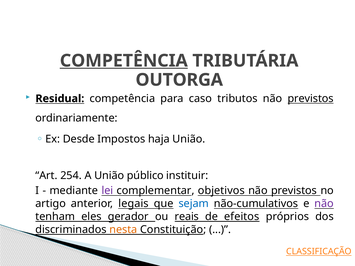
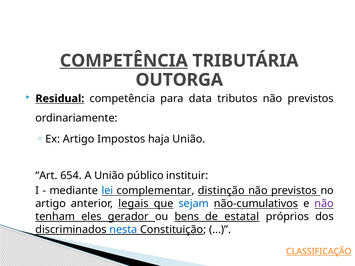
caso: caso -> data
previstos at (311, 99) underline: present -> none
Ex Desde: Desde -> Artigo
254: 254 -> 654
lei colour: purple -> blue
objetivos: objetivos -> distinção
reais: reais -> bens
efeitos: efeitos -> estatal
nesta colour: orange -> blue
